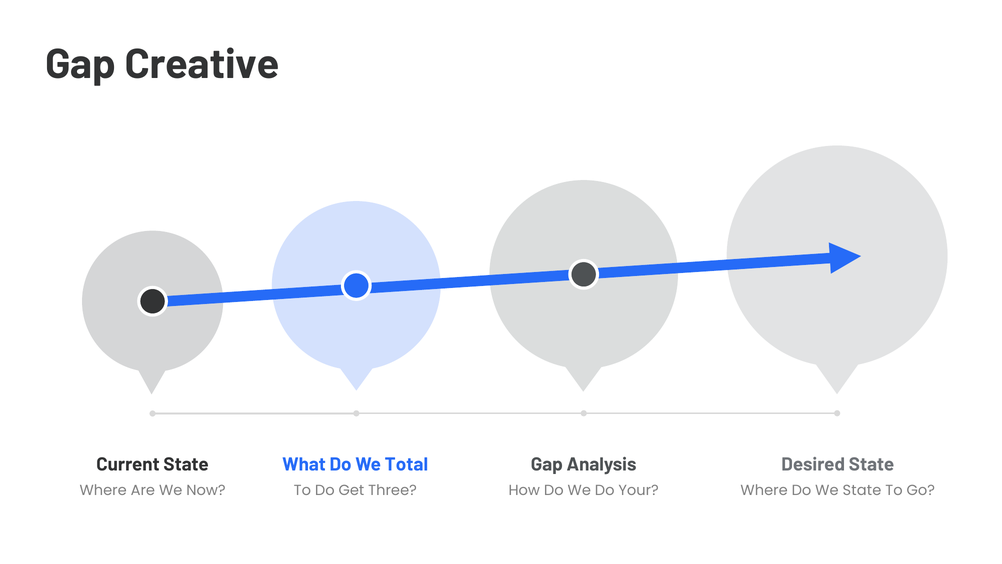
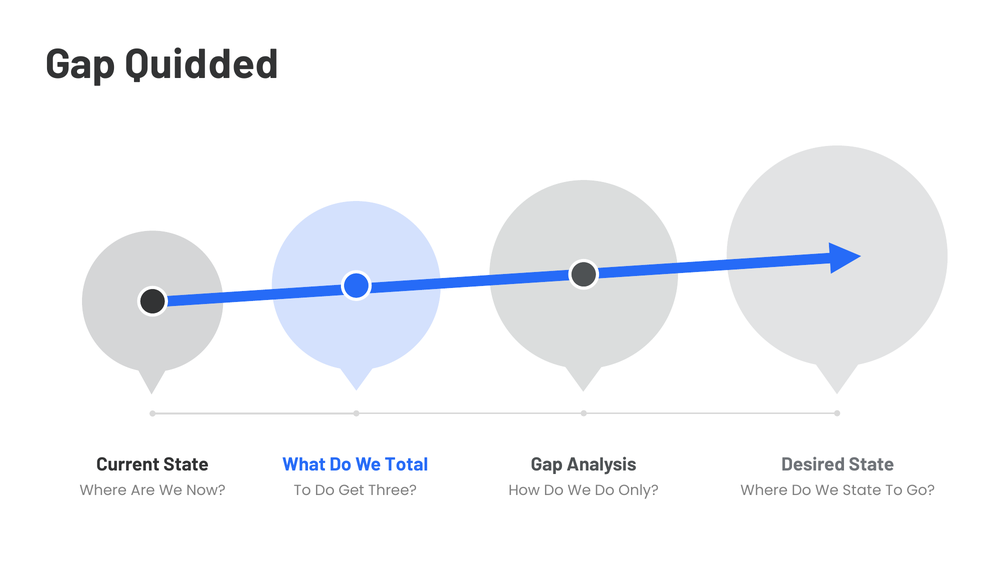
Creative: Creative -> Quidded
Your: Your -> Only
